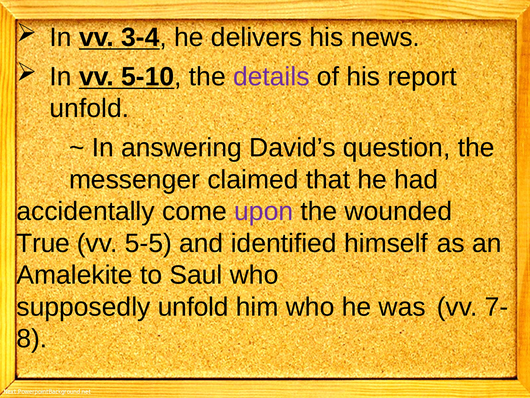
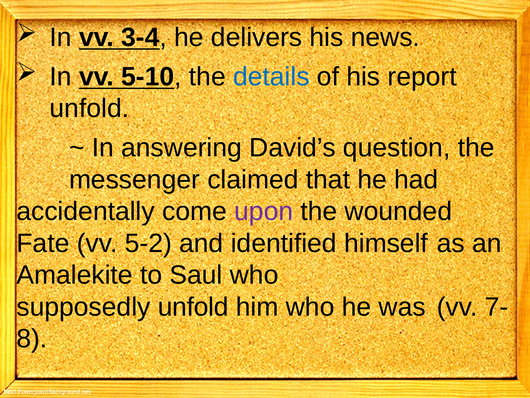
details colour: purple -> blue
True: True -> Fate
5-5: 5-5 -> 5-2
